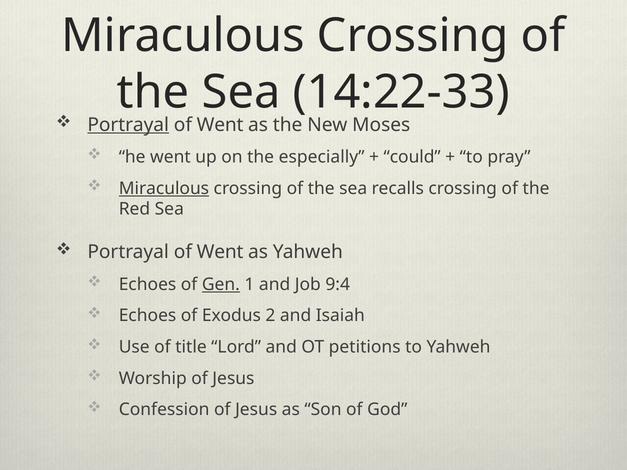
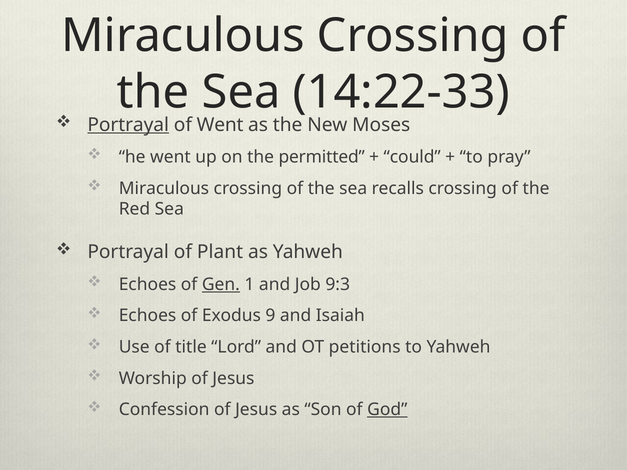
especially: especially -> permitted
Miraculous at (164, 188) underline: present -> none
Went at (220, 252): Went -> Plant
9:4: 9:4 -> 9:3
2: 2 -> 9
God underline: none -> present
